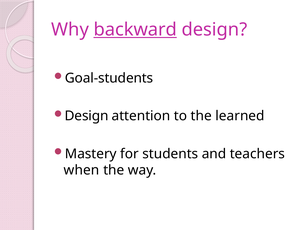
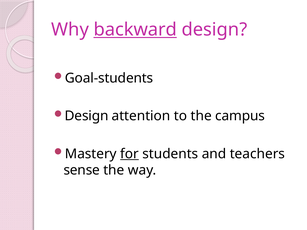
learned: learned -> campus
for underline: none -> present
when: when -> sense
